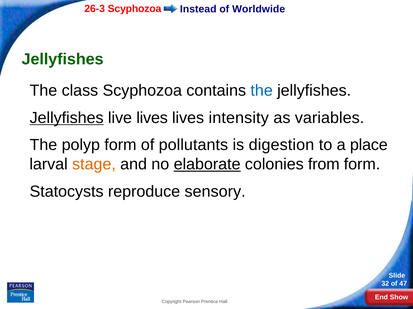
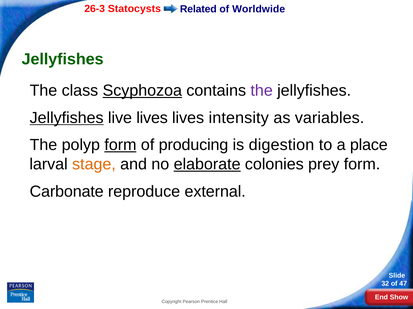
Scyphozoa at (135, 9): Scyphozoa -> Statocysts
Instead: Instead -> Related
Scyphozoa at (142, 91) underline: none -> present
the at (262, 91) colour: blue -> purple
form at (120, 145) underline: none -> present
pollutants: pollutants -> producing
from: from -> prey
Statocysts: Statocysts -> Carbonate
sensory: sensory -> external
